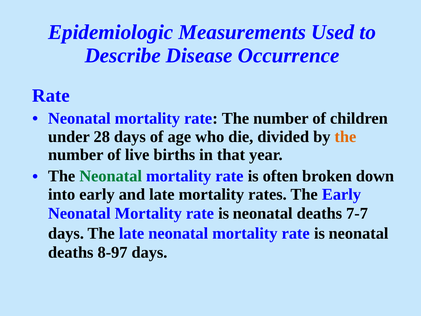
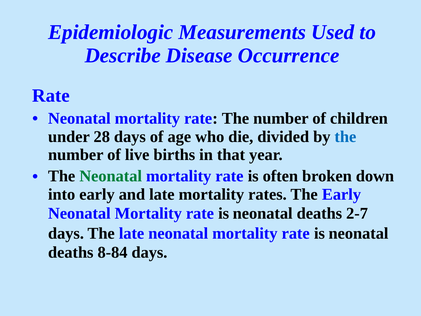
the at (345, 137) colour: orange -> blue
7-7: 7-7 -> 2-7
8-97: 8-97 -> 8-84
